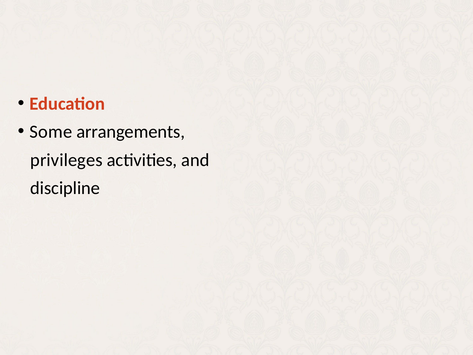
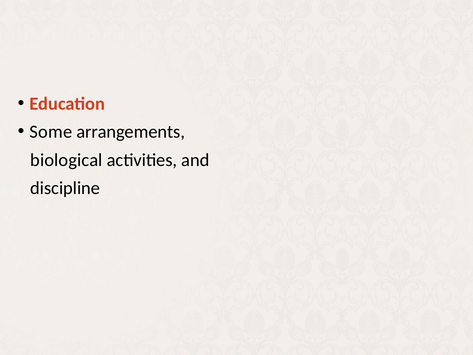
privileges: privileges -> biological
